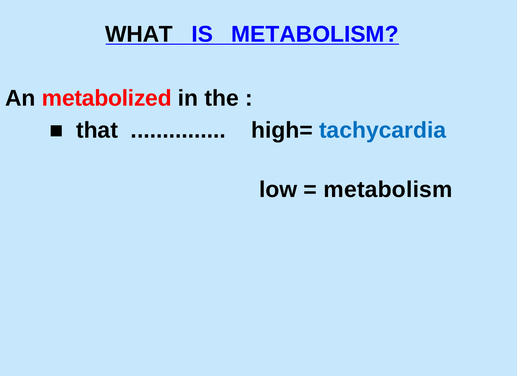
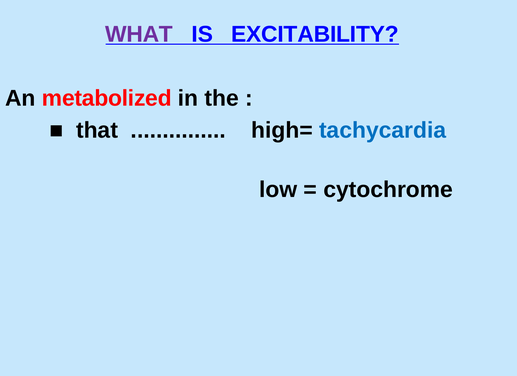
WHAT colour: black -> purple
IS METABOLISM: METABOLISM -> EXCITABILITY
metabolism at (388, 190): metabolism -> cytochrome
